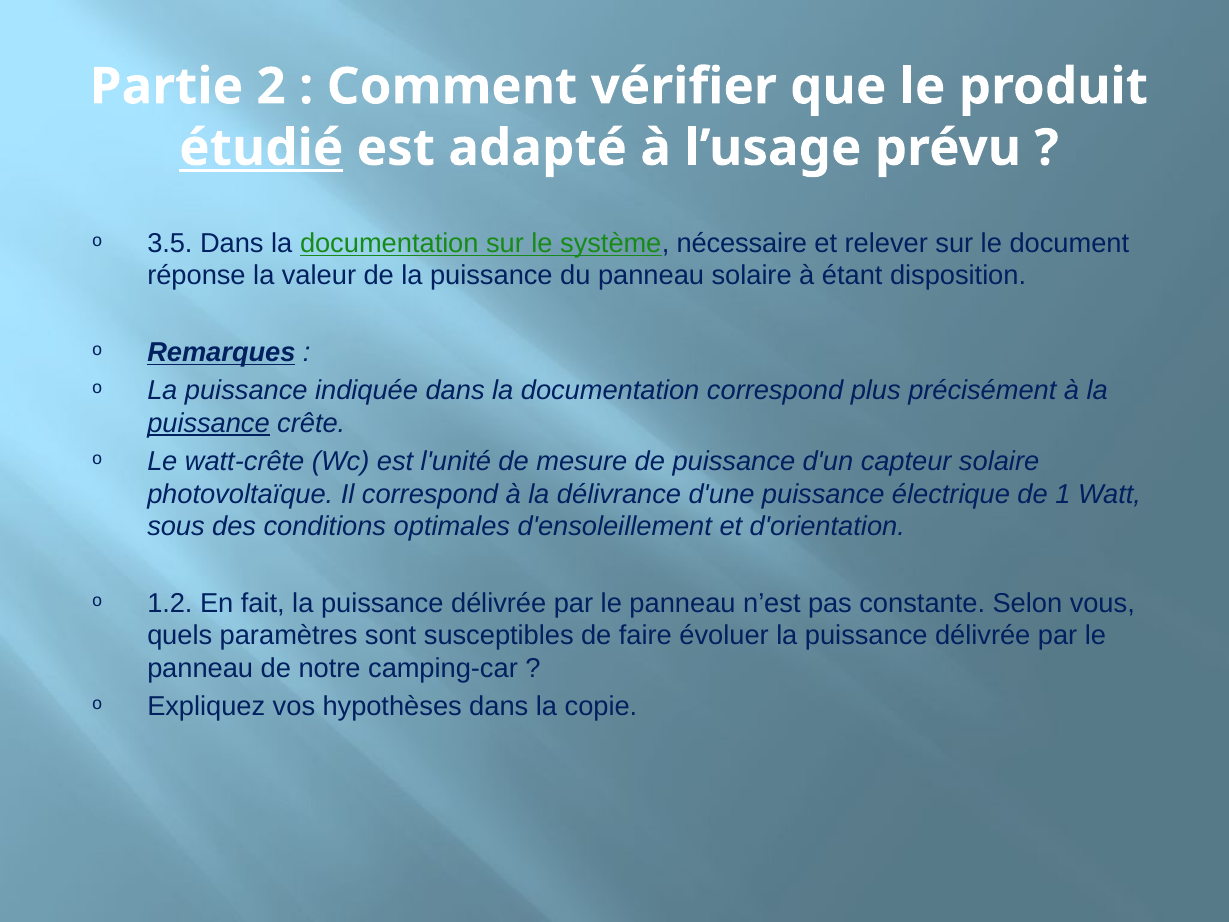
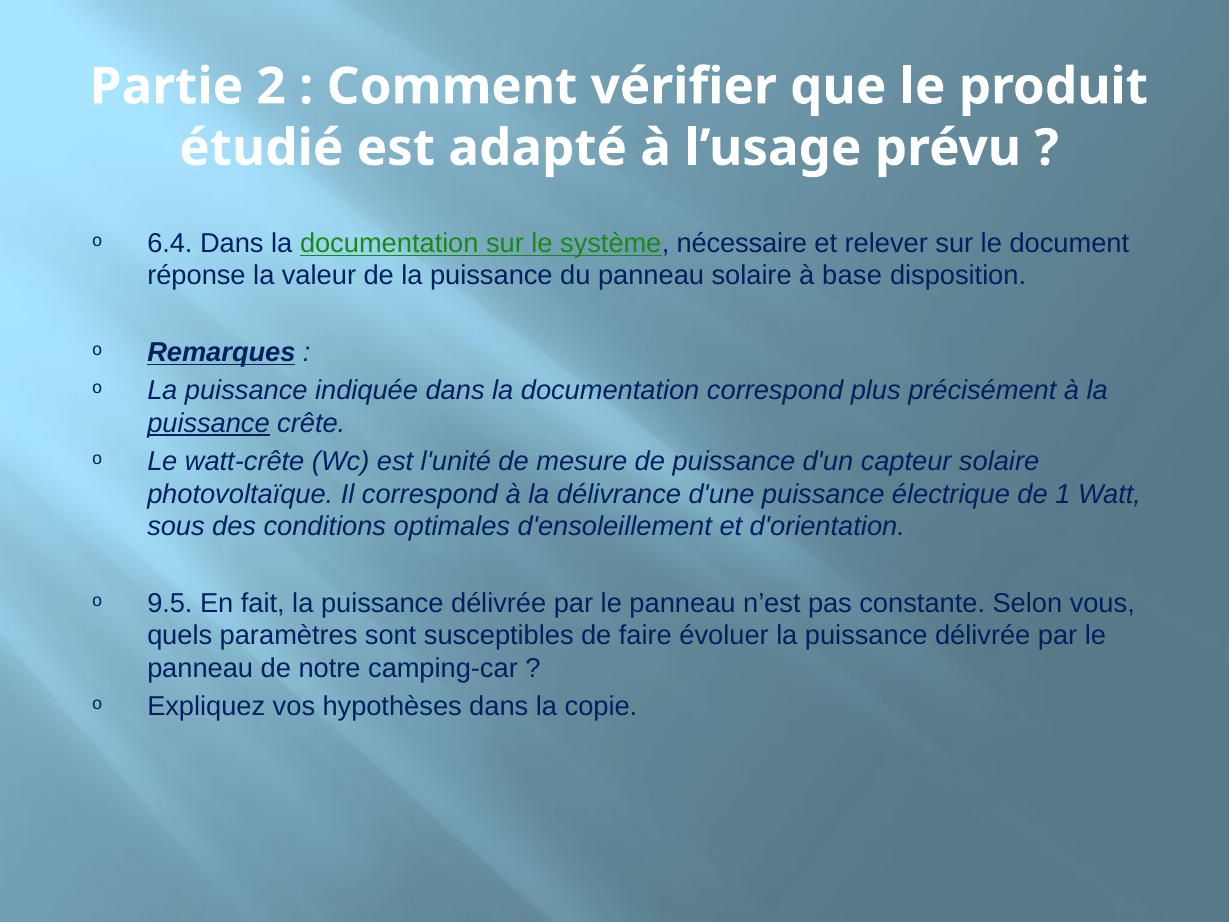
étudié underline: present -> none
3.5: 3.5 -> 6.4
étant: étant -> base
1.2: 1.2 -> 9.5
